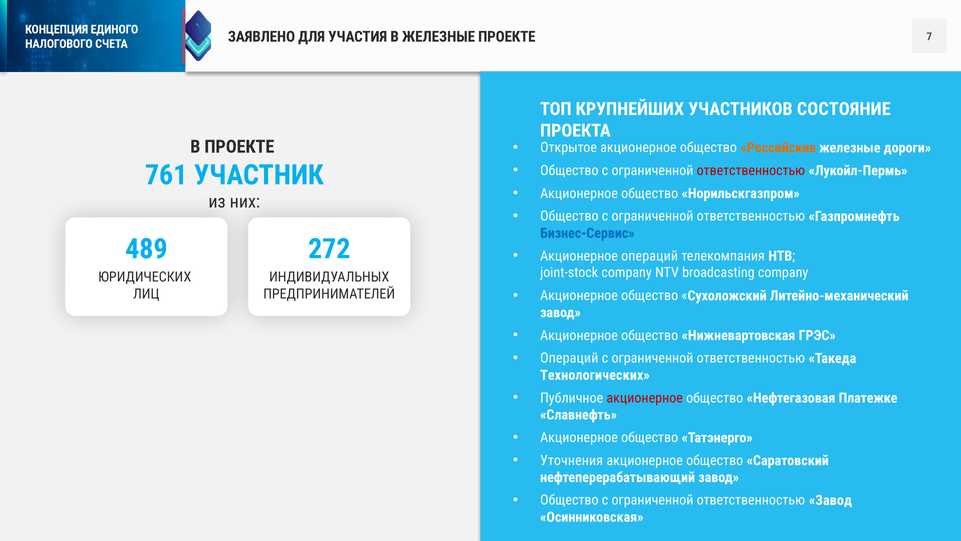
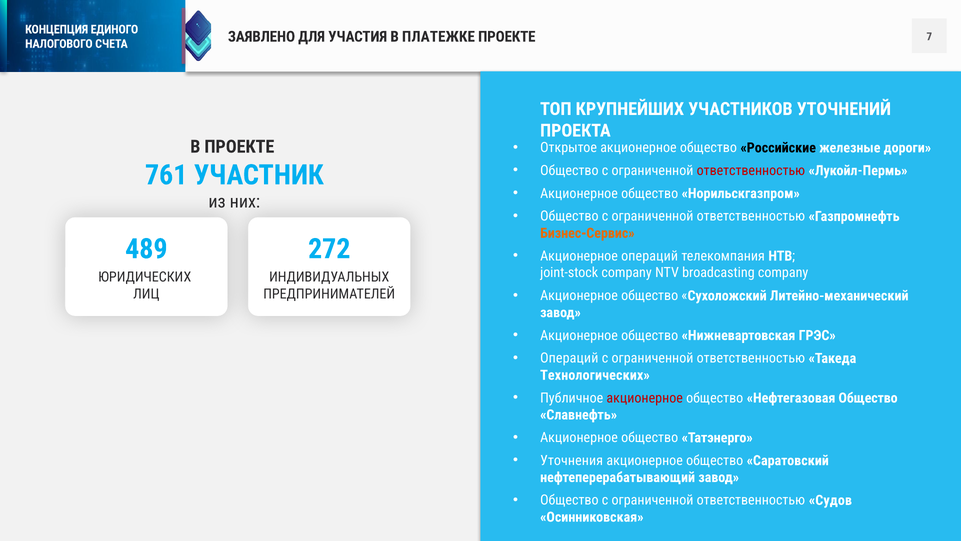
В ЖЕЛЕЗНЫЕ: ЖЕЛЕЗНЫЕ -> ПЛАТЕЖКЕ
СОСТОЯНИЕ: СОСТОЯНИЕ -> УТОЧНЕНИЙ
Российские colour: orange -> black
Бизнес-Сервис colour: blue -> orange
Нефтегазовая Платежке: Платежке -> Общество
ответственностью Завод: Завод -> Судов
